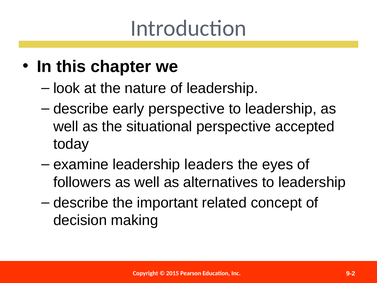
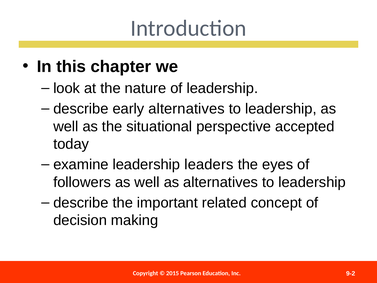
early perspective: perspective -> alternatives
